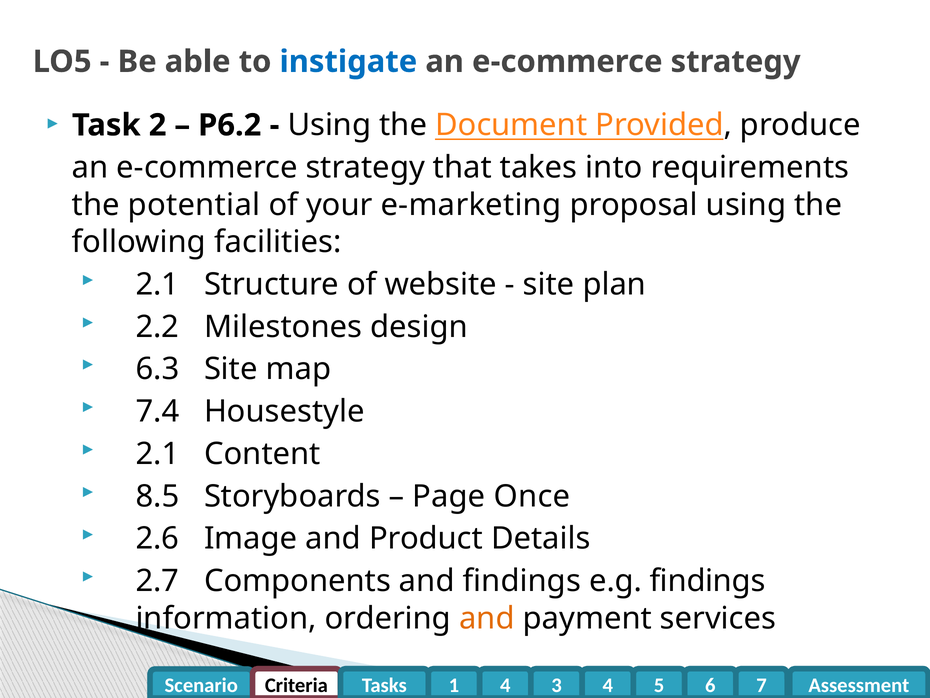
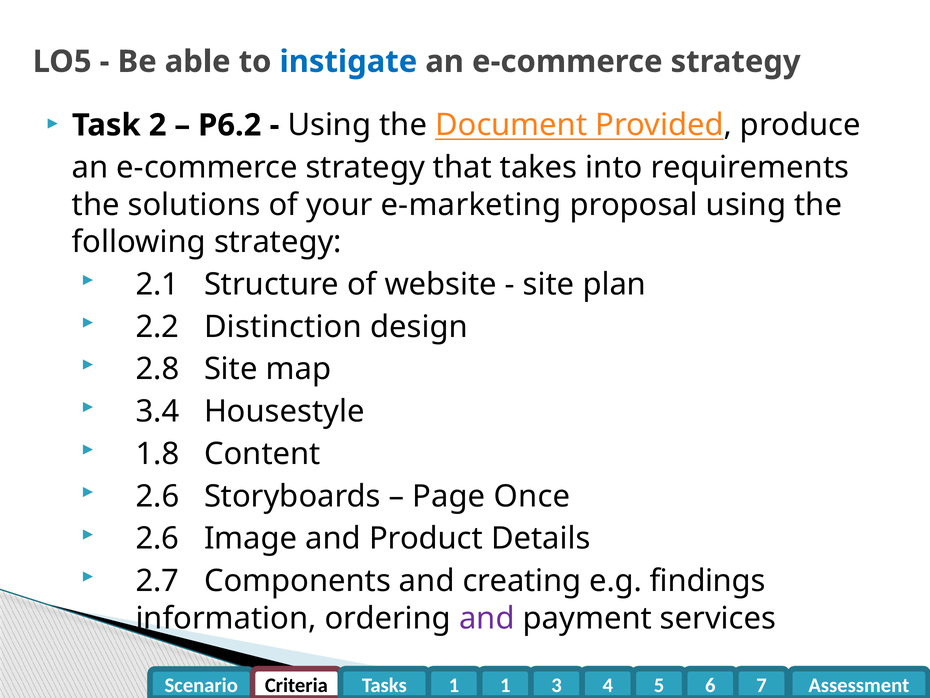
potential: potential -> solutions
following facilities: facilities -> strategy
Milestones: Milestones -> Distinction
6.3: 6.3 -> 2.8
7.4: 7.4 -> 3.4
2.1 at (157, 454): 2.1 -> 1.8
8.5 at (157, 496): 8.5 -> 2.6
and findings: findings -> creating
and at (487, 618) colour: orange -> purple
4 at (505, 685): 4 -> 1
